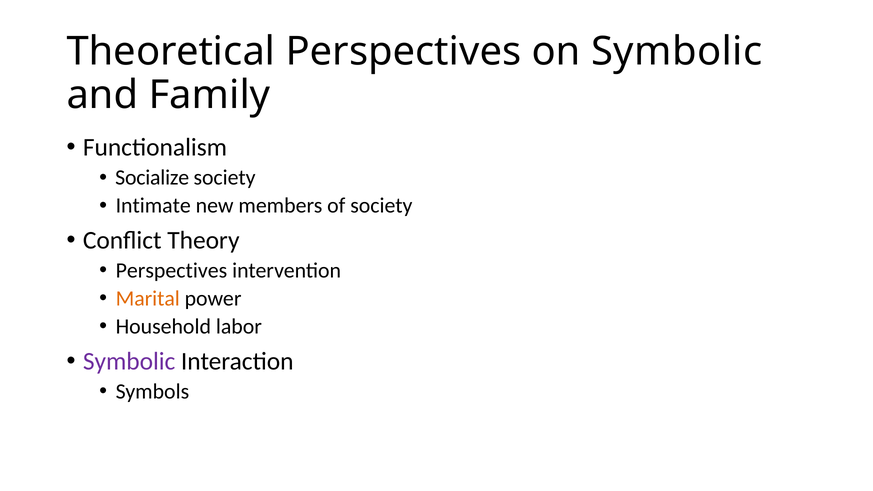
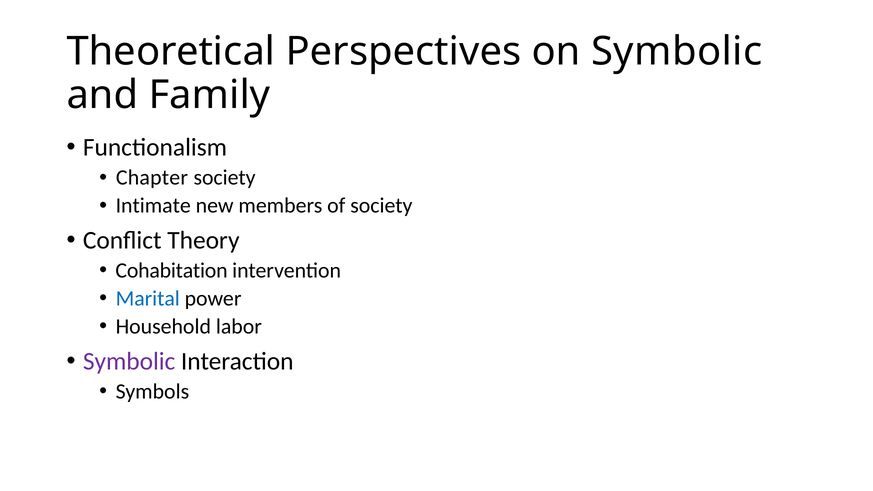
Socialize: Socialize -> Chapter
Perspectives at (171, 270): Perspectives -> Cohabitation
Marital colour: orange -> blue
